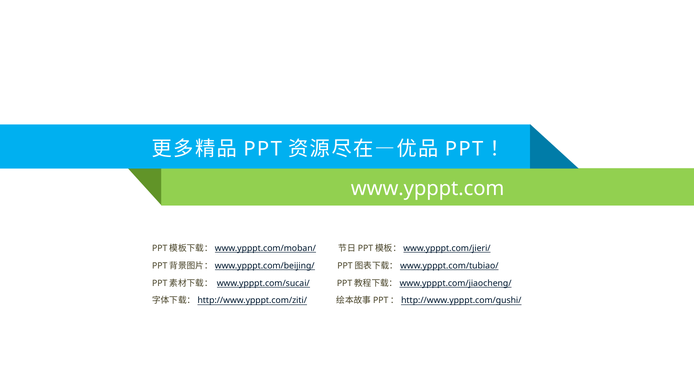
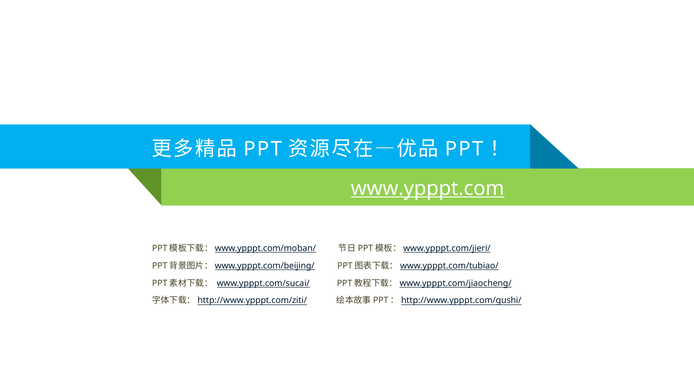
www.ypppt.com underline: none -> present
